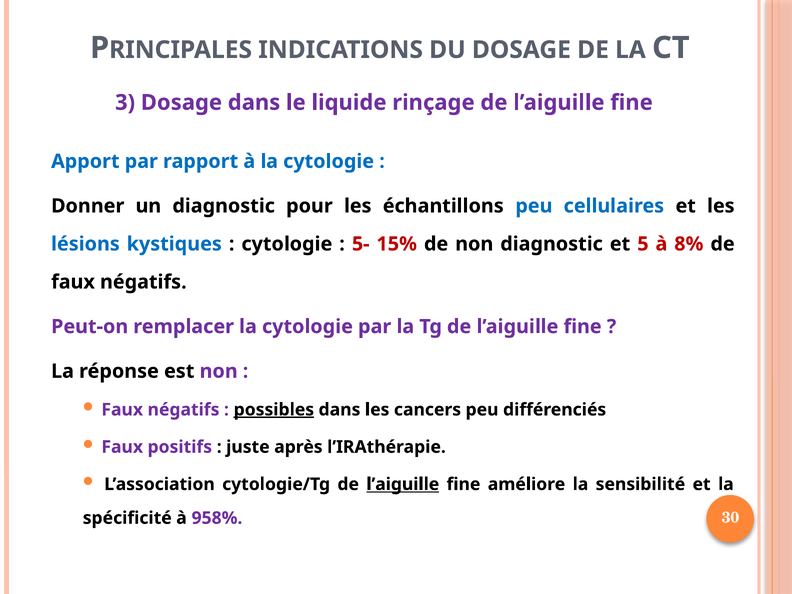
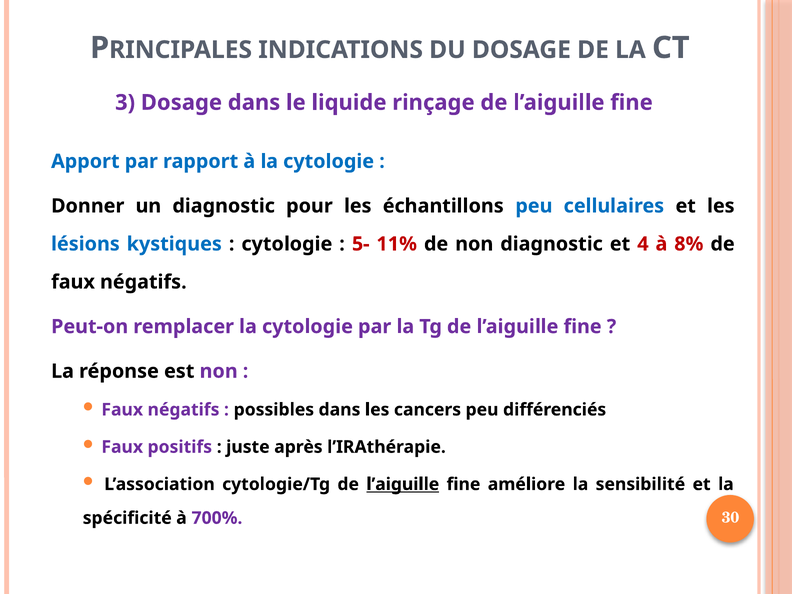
15%: 15% -> 11%
5: 5 -> 4
possibles underline: present -> none
958%: 958% -> 700%
